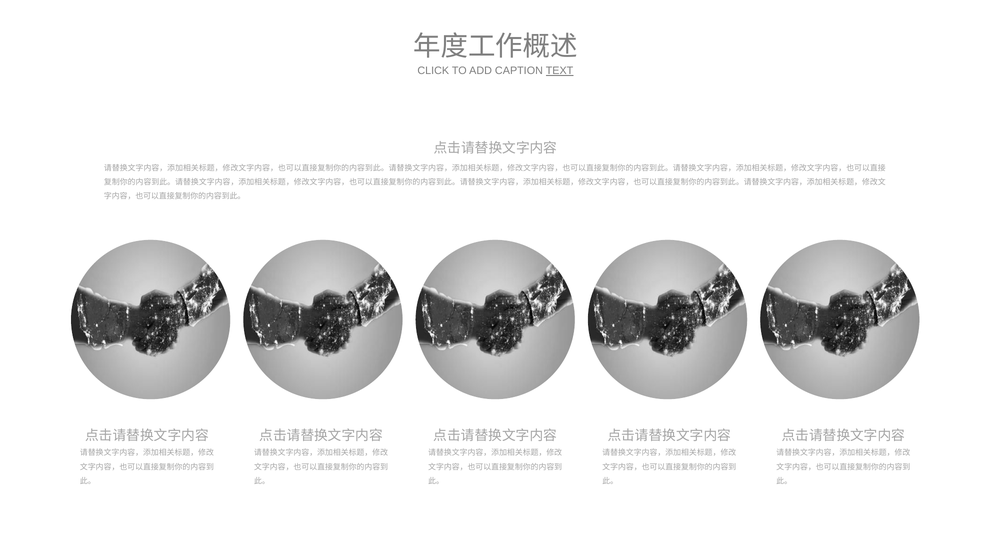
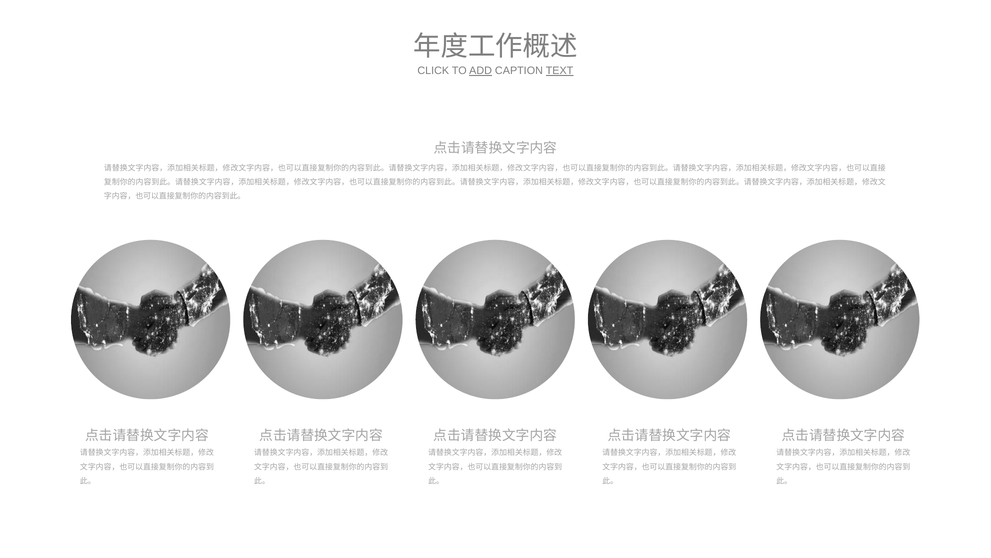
ADD underline: none -> present
